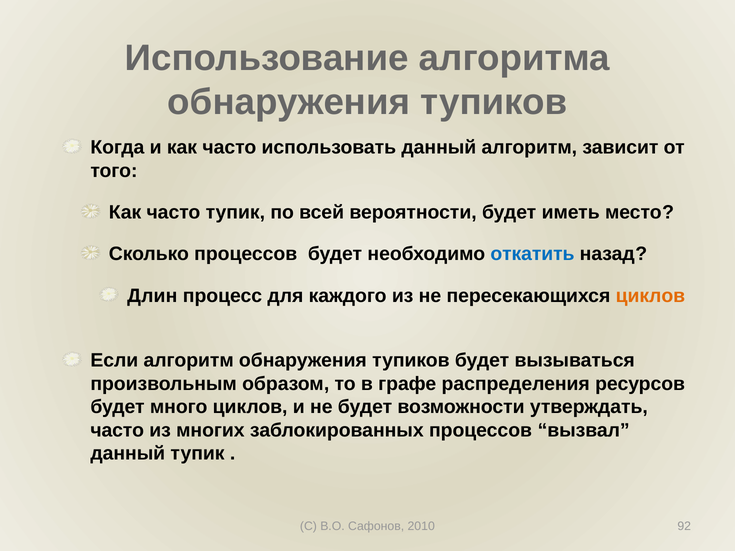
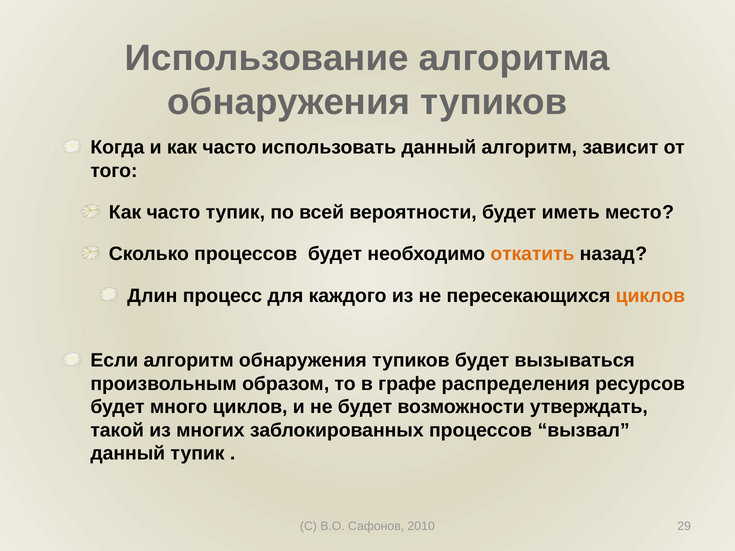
откатить colour: blue -> orange
часто at (117, 430): часто -> такой
92: 92 -> 29
